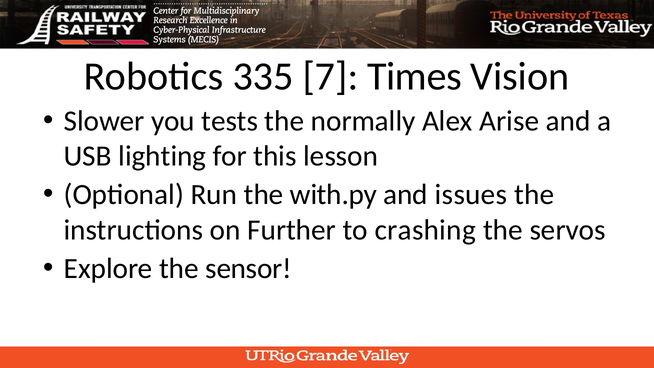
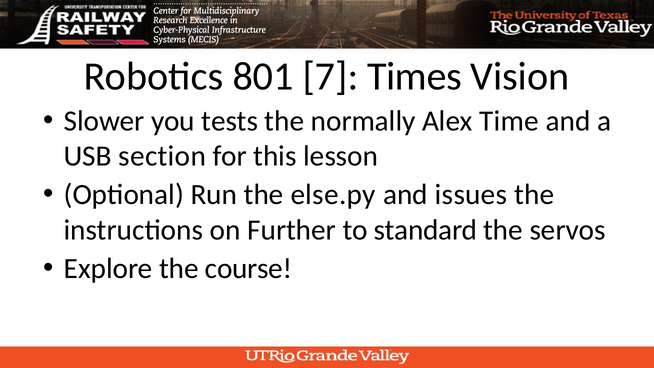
335: 335 -> 801
Arise: Arise -> Time
lighting: lighting -> section
with.py: with.py -> else.py
crashing: crashing -> standard
sensor: sensor -> course
